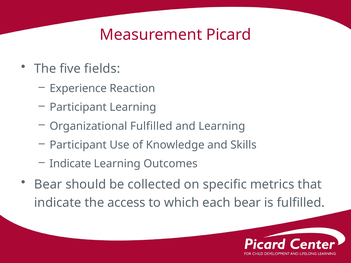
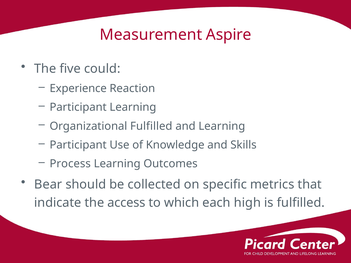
Picard: Picard -> Aspire
fields: fields -> could
Indicate at (70, 164): Indicate -> Process
each bear: bear -> high
